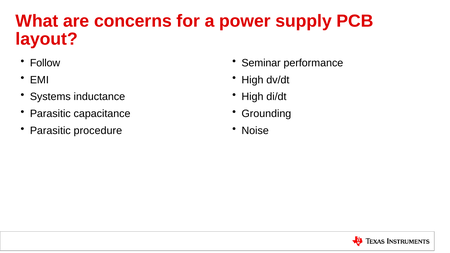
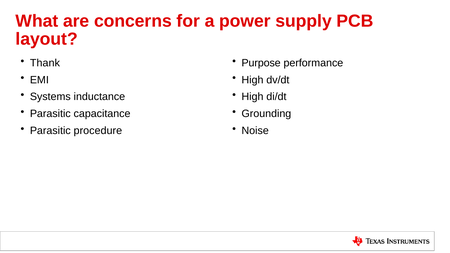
Follow: Follow -> Thank
Seminar: Seminar -> Purpose
